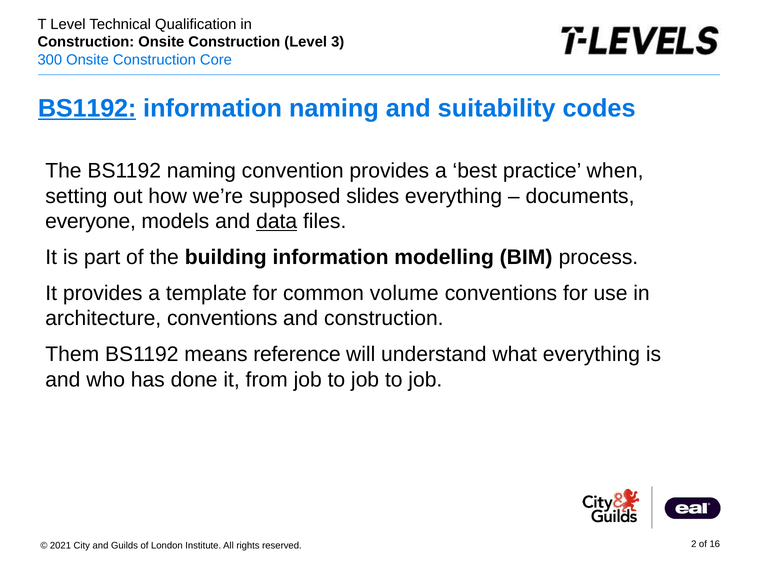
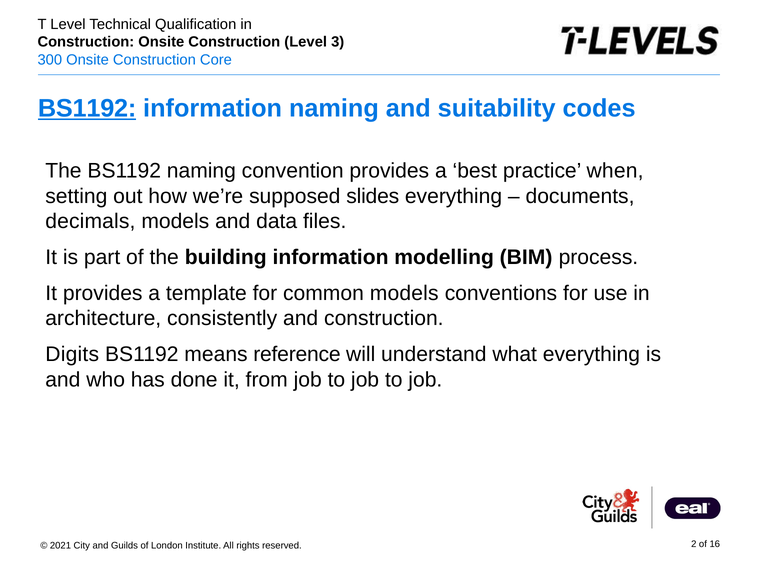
everyone: everyone -> decimals
data underline: present -> none
common volume: volume -> models
architecture conventions: conventions -> consistently
Them: Them -> Digits
